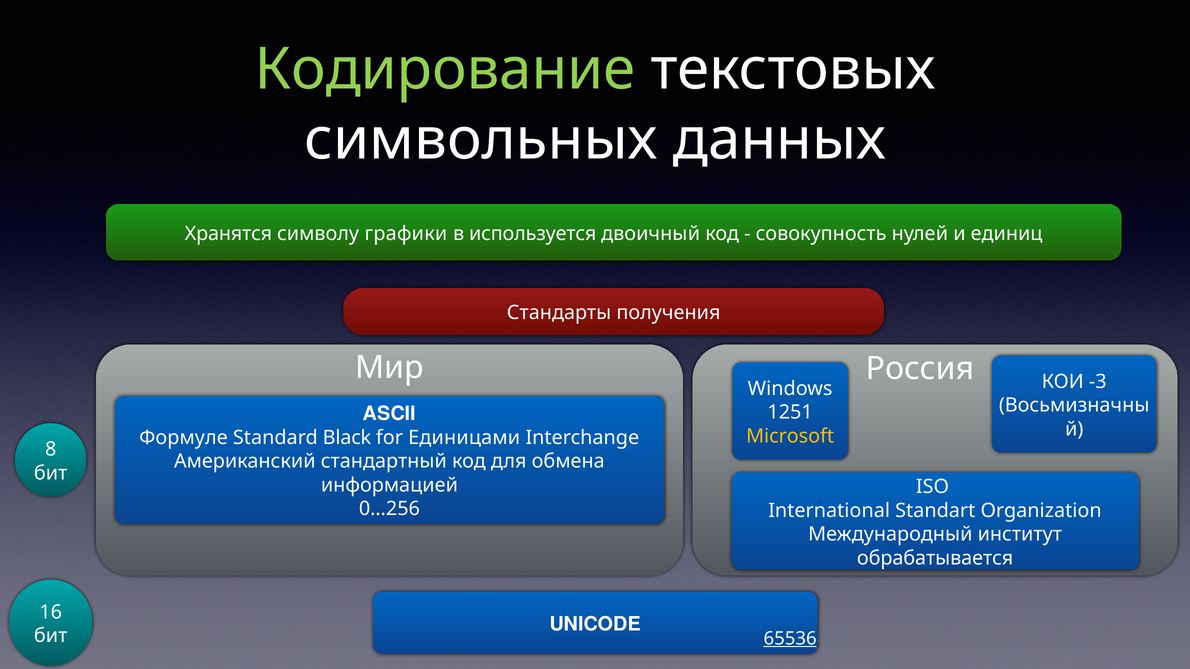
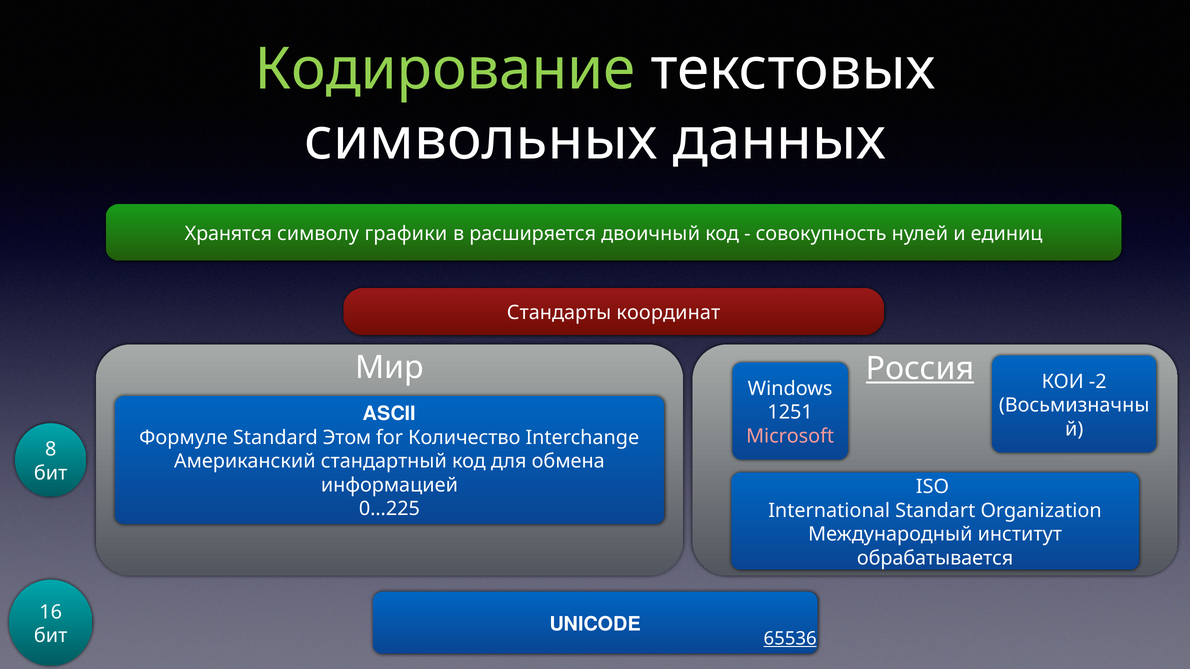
используется: используется -> расширяется
получения: получения -> координат
Россия underline: none -> present
-3: -3 -> -2
Microsoft colour: yellow -> pink
Black: Black -> Этом
Единицами: Единицами -> Количество
0…256: 0…256 -> 0…225
